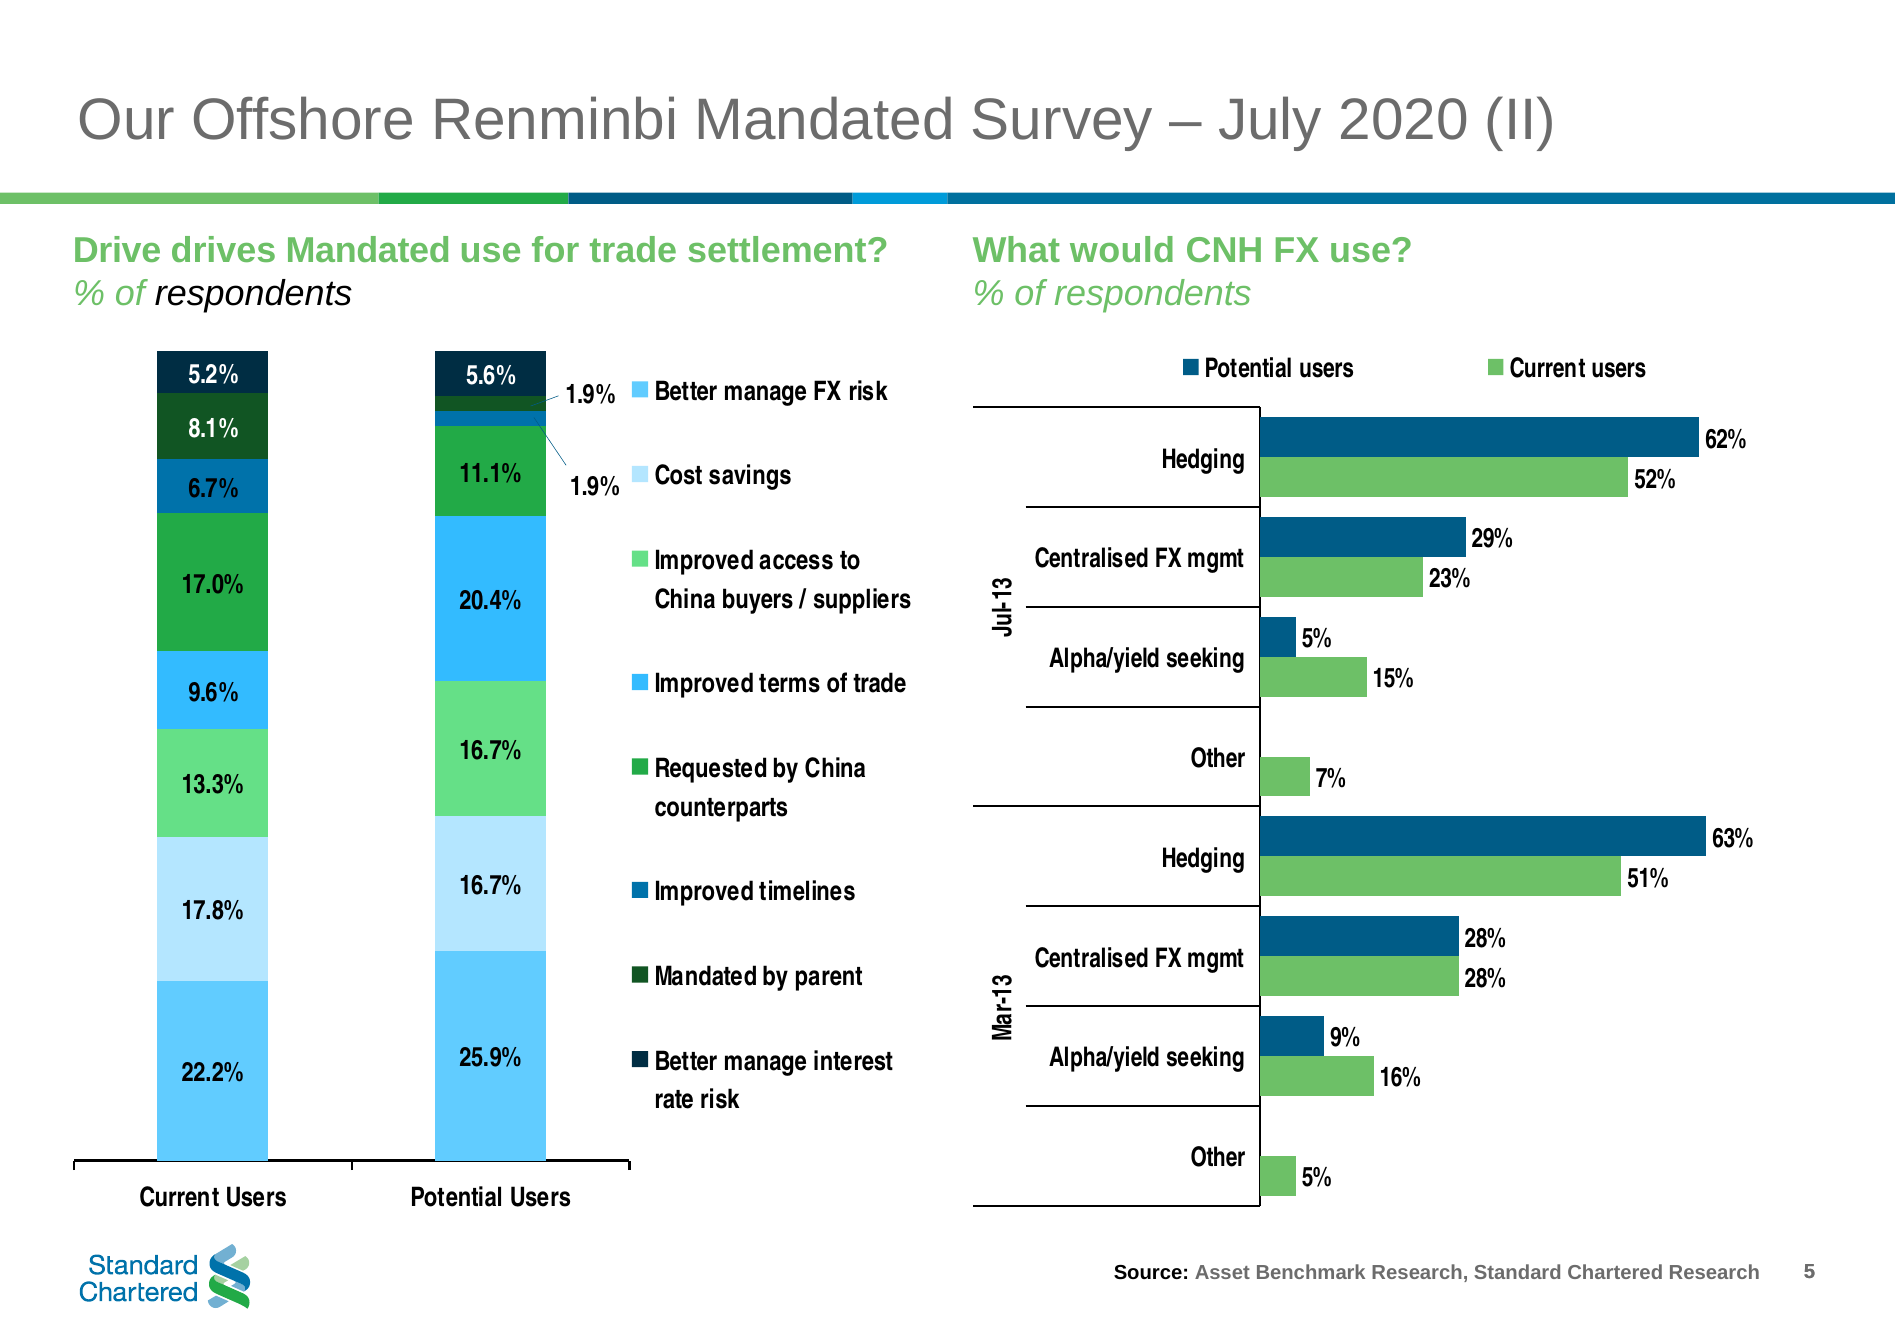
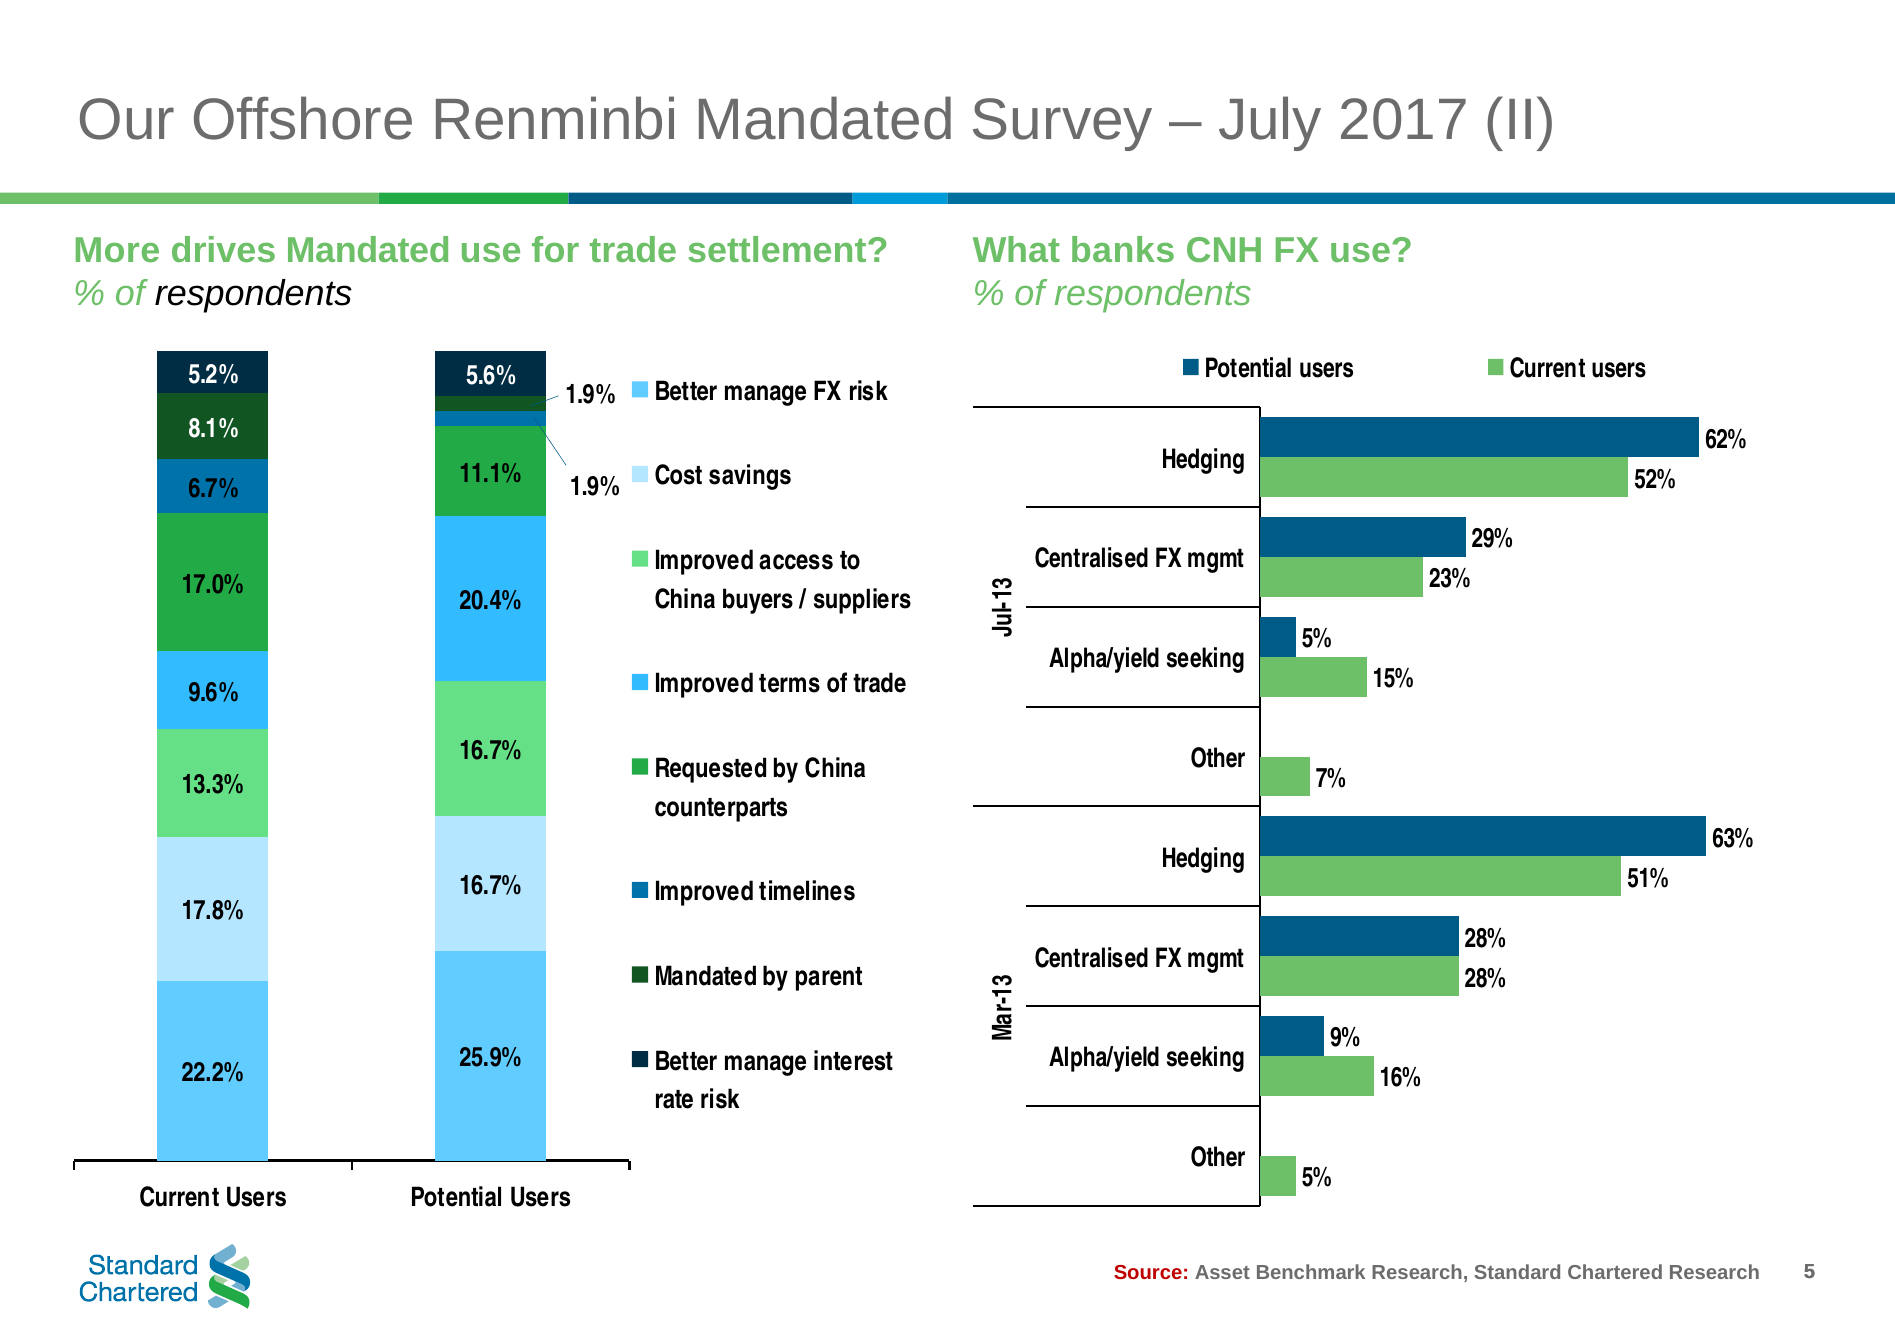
2020: 2020 -> 2017
Drive: Drive -> More
would: would -> banks
Source colour: black -> red
